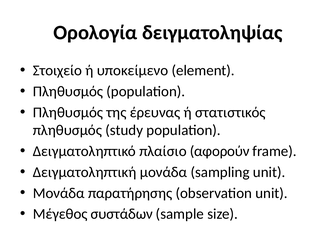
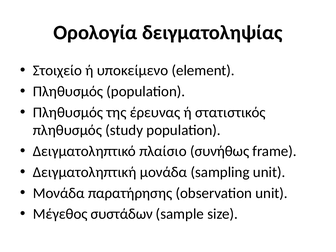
αφορούν: αφορούν -> συνήθως
